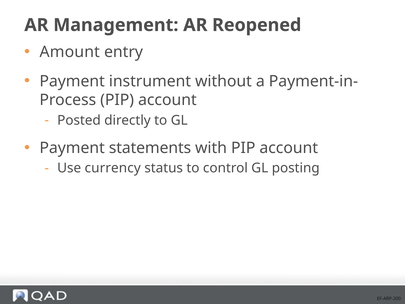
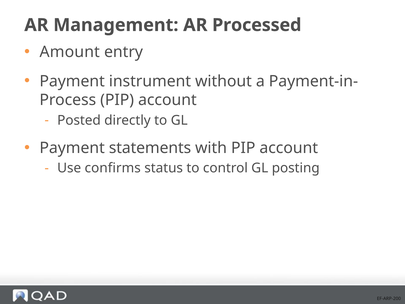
Reopened: Reopened -> Processed
currency: currency -> confirms
